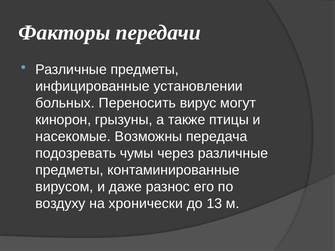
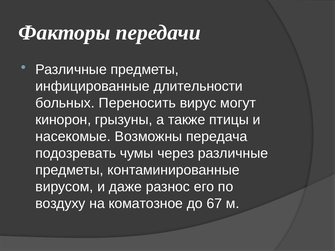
установлении: установлении -> длительности
хронически: хронически -> коматозное
13: 13 -> 67
